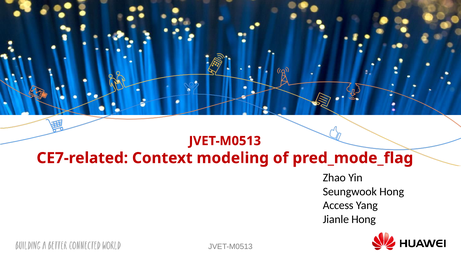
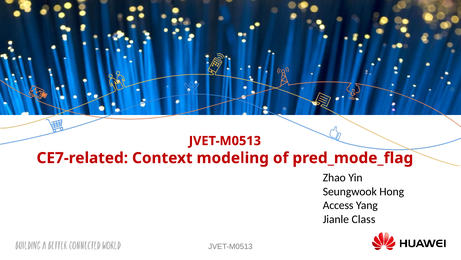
Jianle Hong: Hong -> Class
